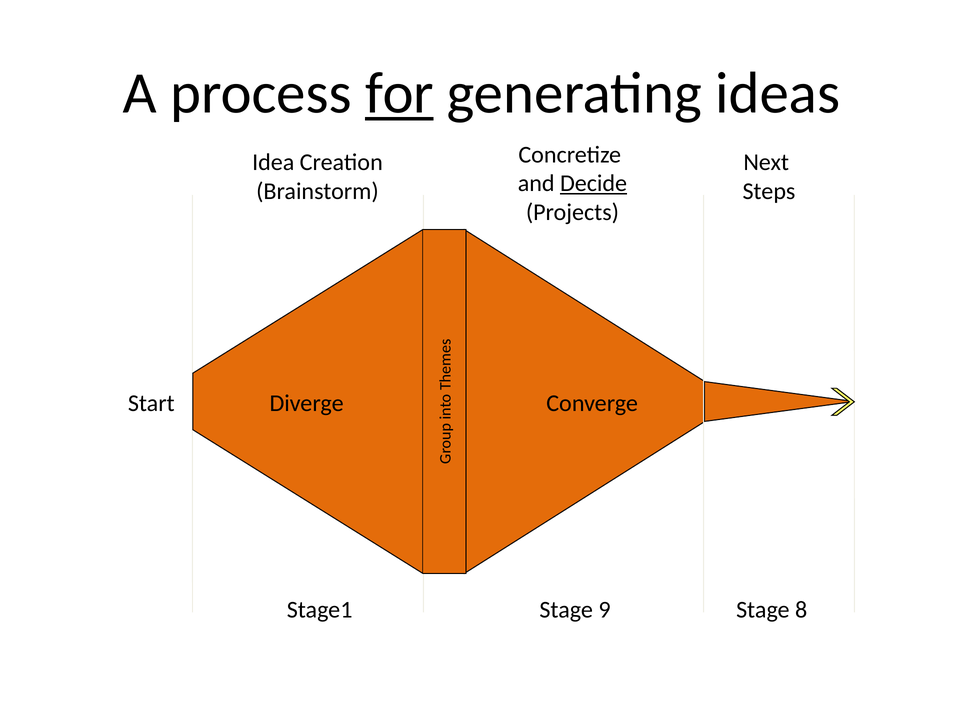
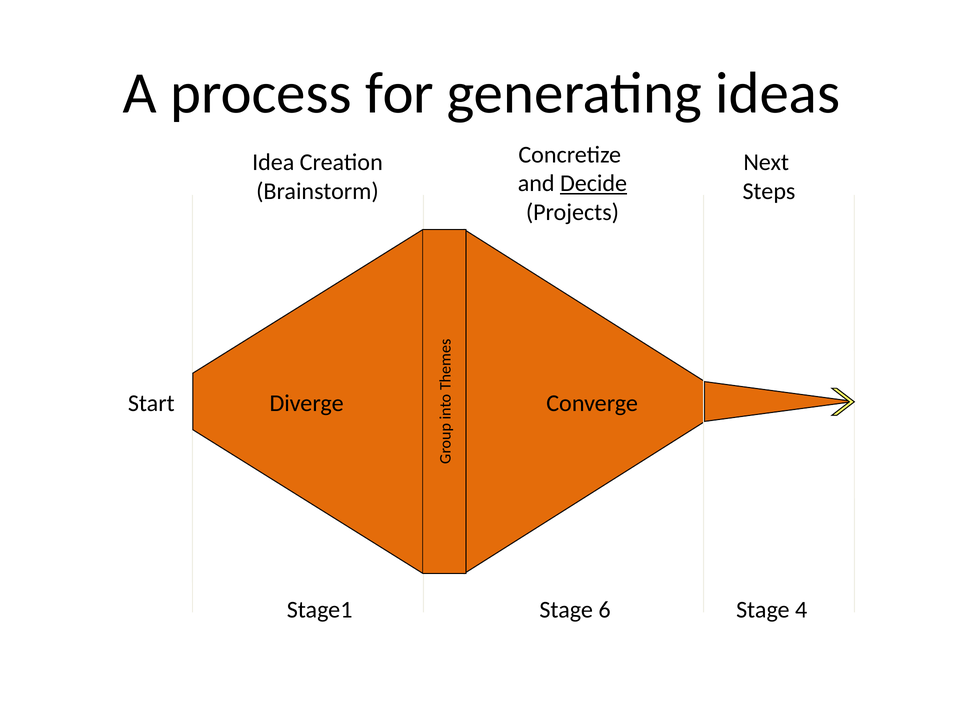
for underline: present -> none
9: 9 -> 6
8: 8 -> 4
